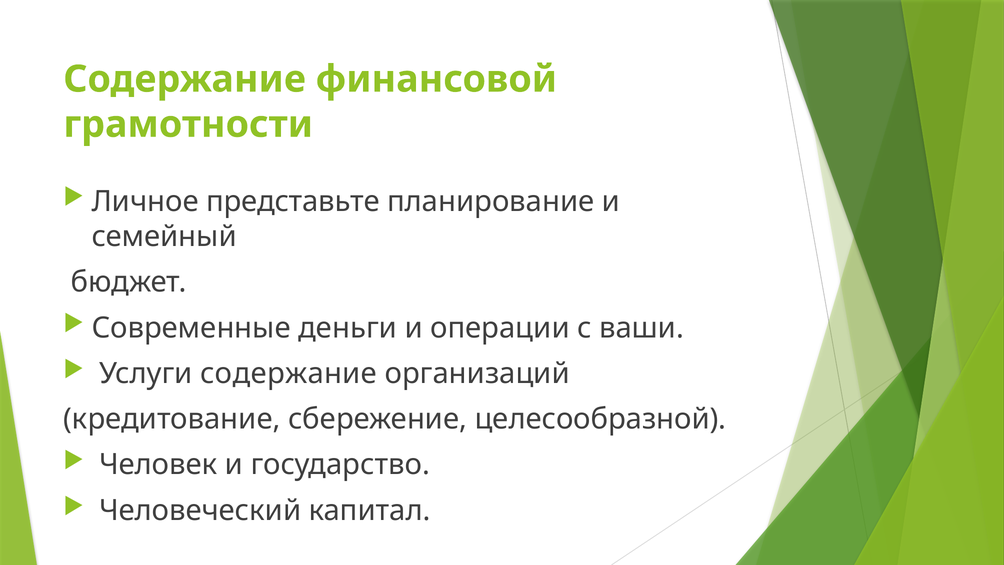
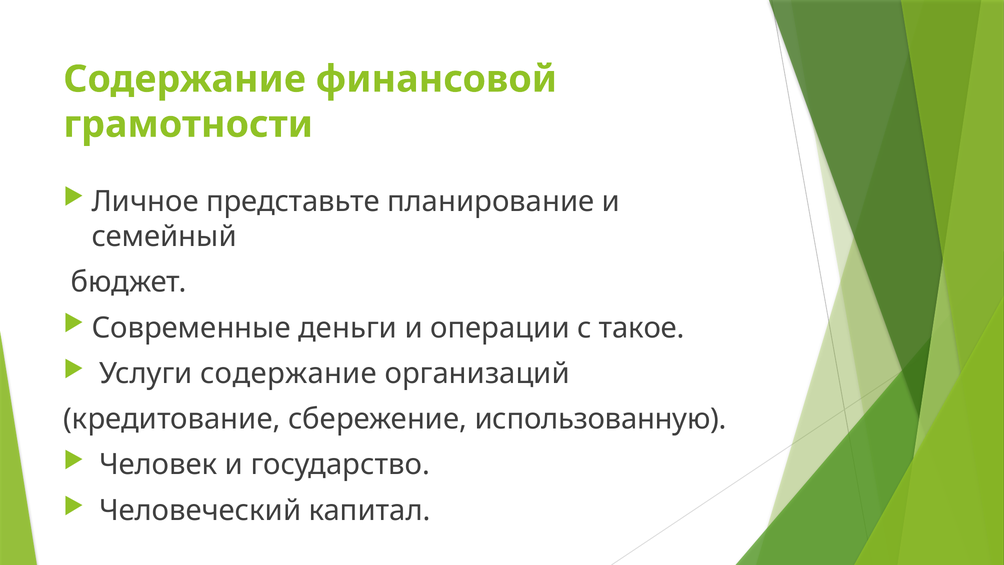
ваши: ваши -> такое
целесообразной: целесообразной -> использованную
